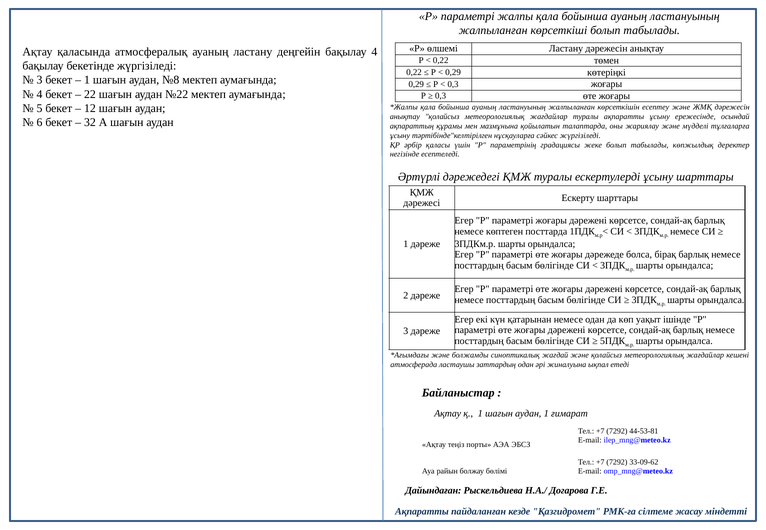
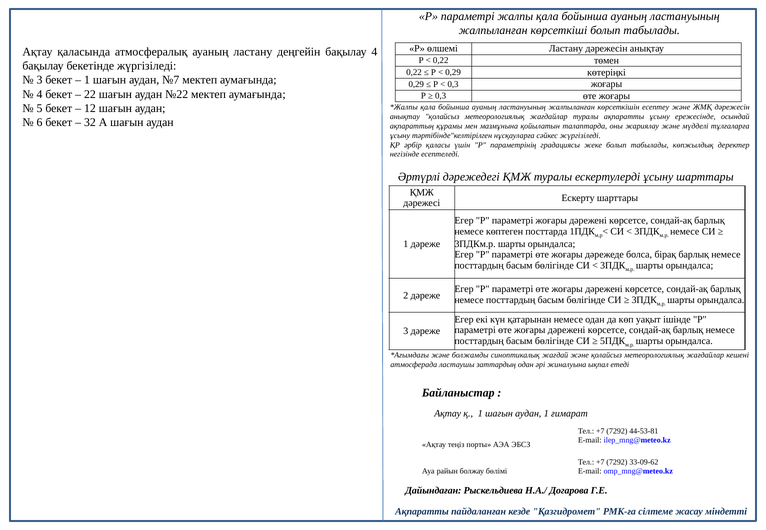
№8: №8 -> №7
